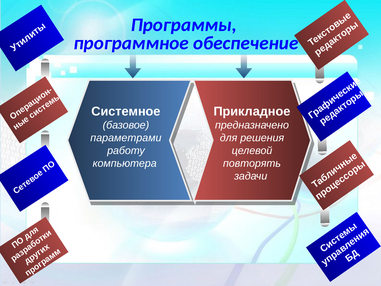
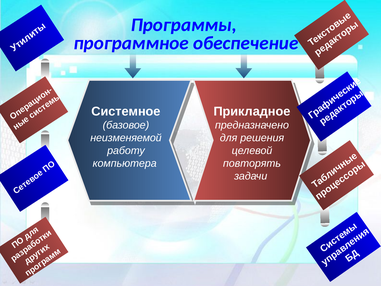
параметрами: параметрами -> неизменяемой
